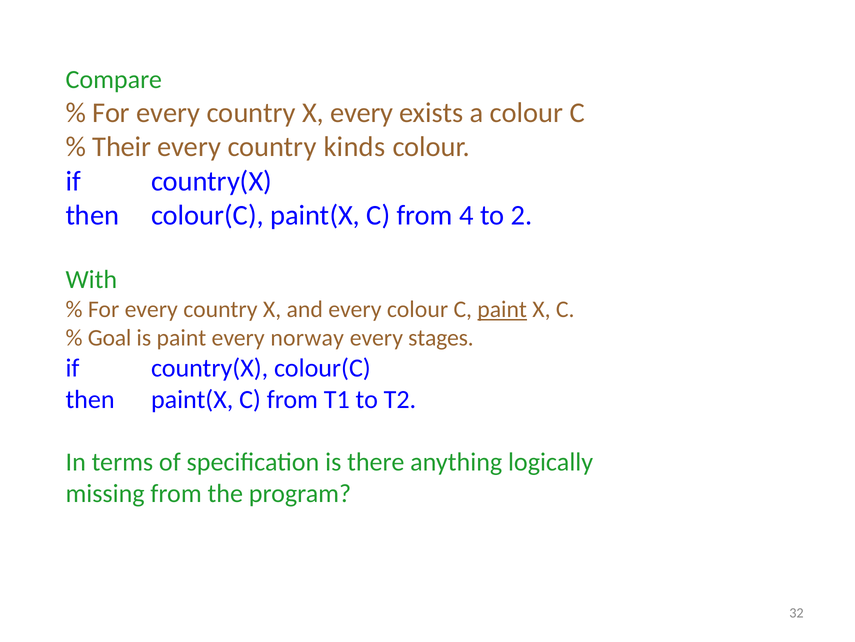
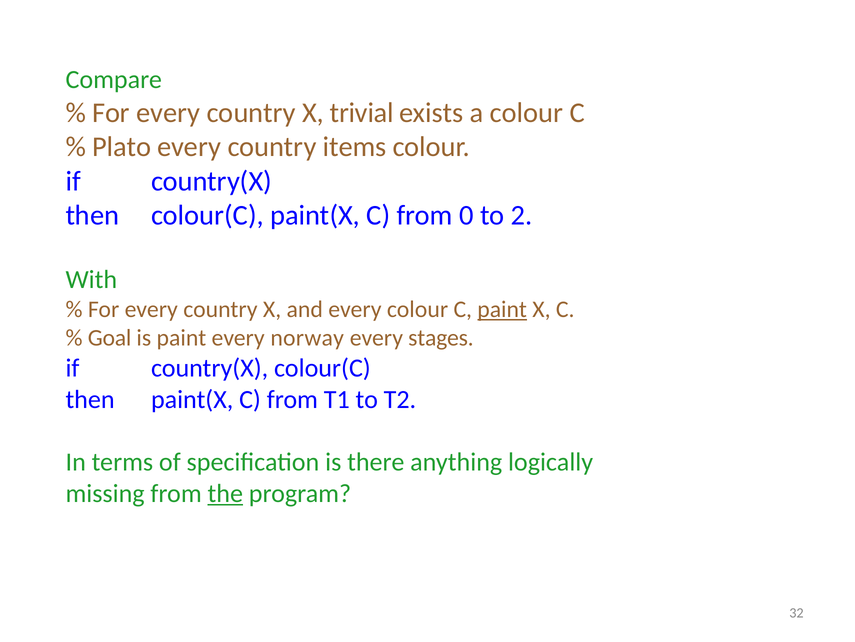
X every: every -> trivial
Their: Their -> Plato
kinds: kinds -> items
4: 4 -> 0
the underline: none -> present
